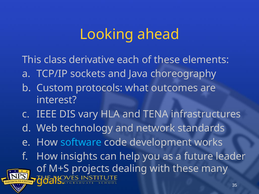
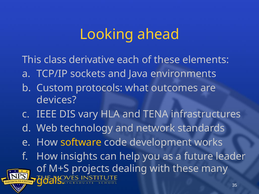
choreography: choreography -> environments
interest: interest -> devices
software colour: light blue -> yellow
